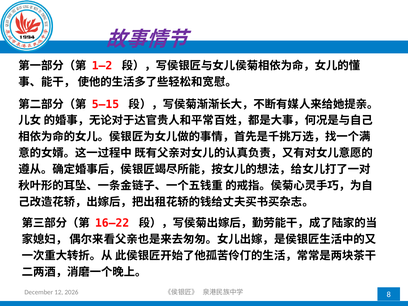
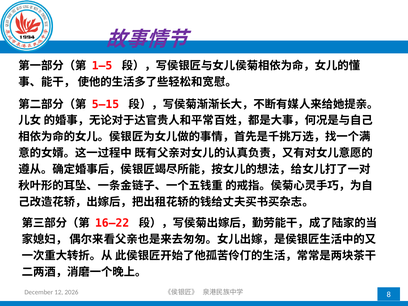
1—2: 1—2 -> 1—5
